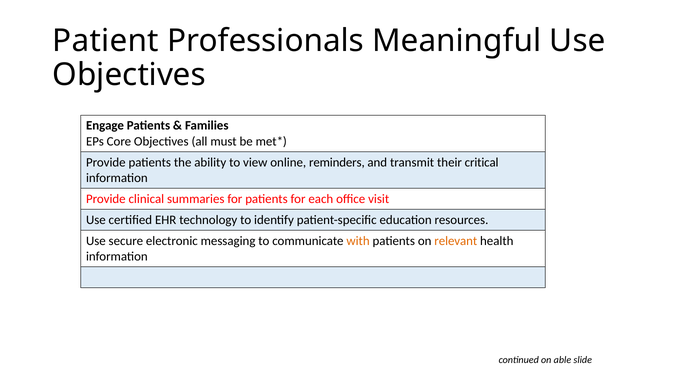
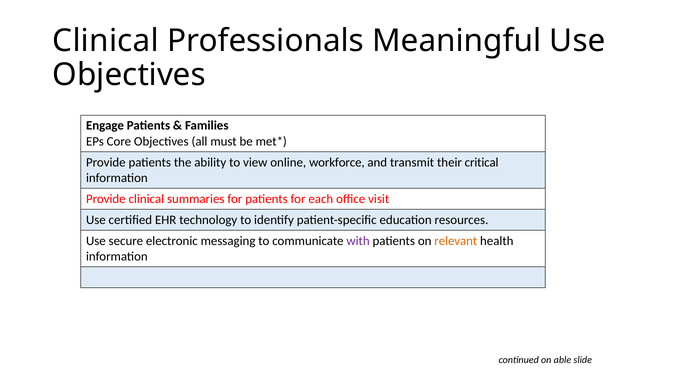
Patient at (106, 41): Patient -> Clinical
reminders: reminders -> workforce
with colour: orange -> purple
